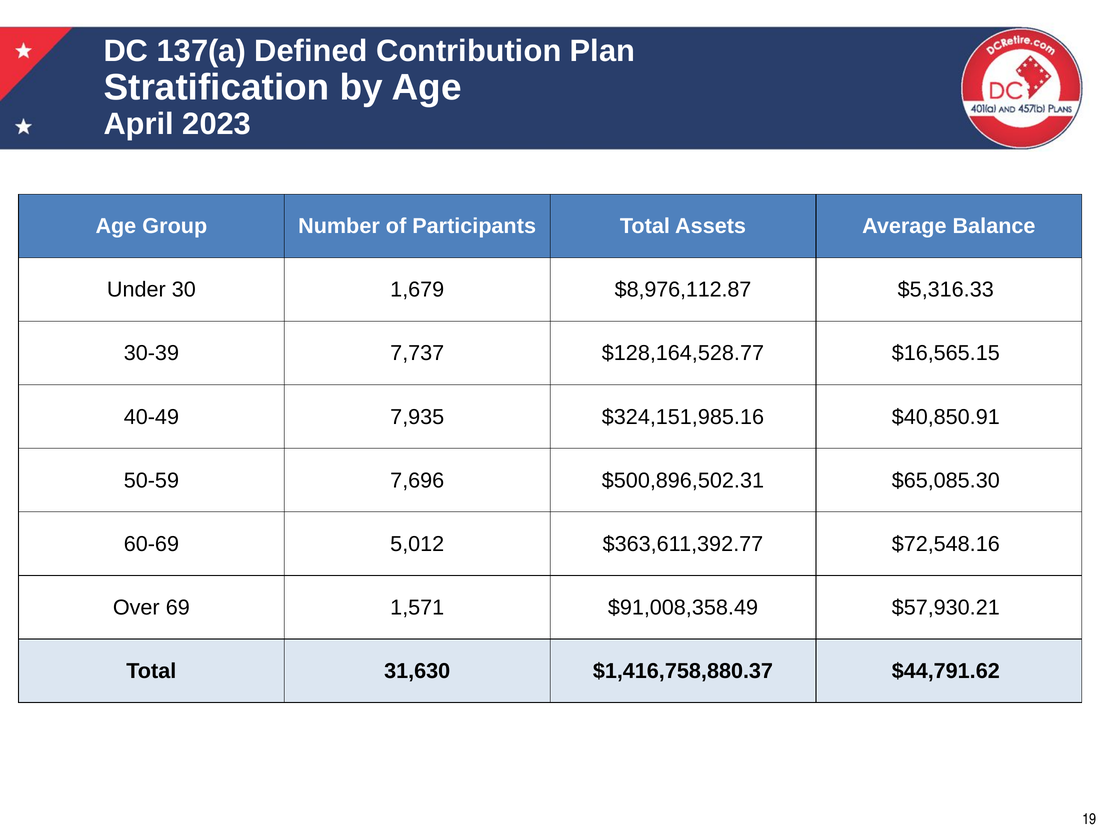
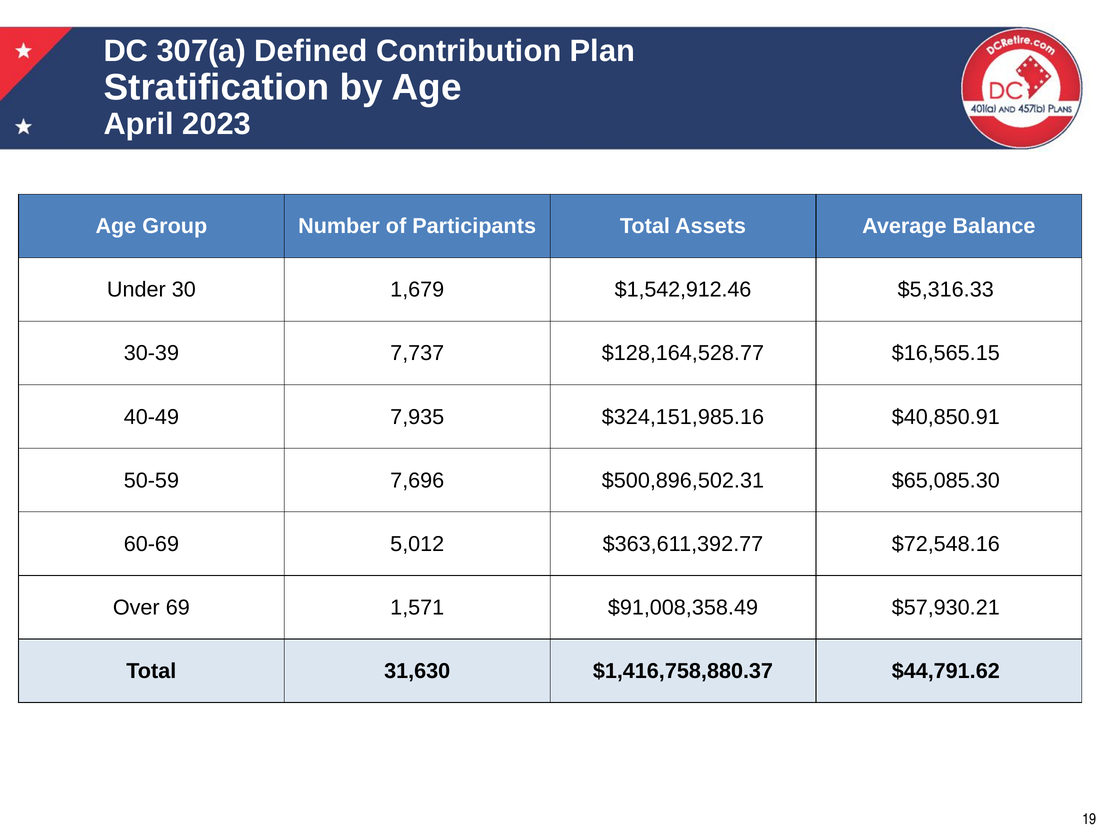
137(a: 137(a -> 307(a
$8,976,112.87: $8,976,112.87 -> $1,542,912.46
